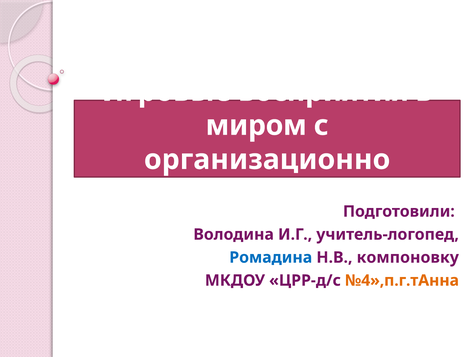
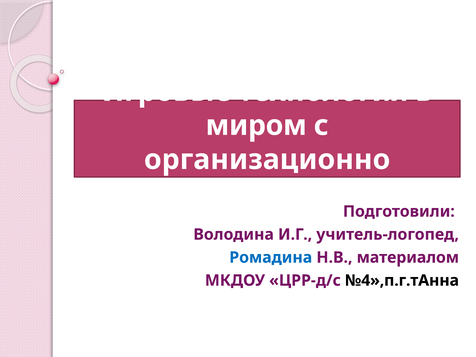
восприятия: восприятия -> технология
компоновку: компоновку -> материалом
№4»,п.г.тАнна colour: orange -> black
